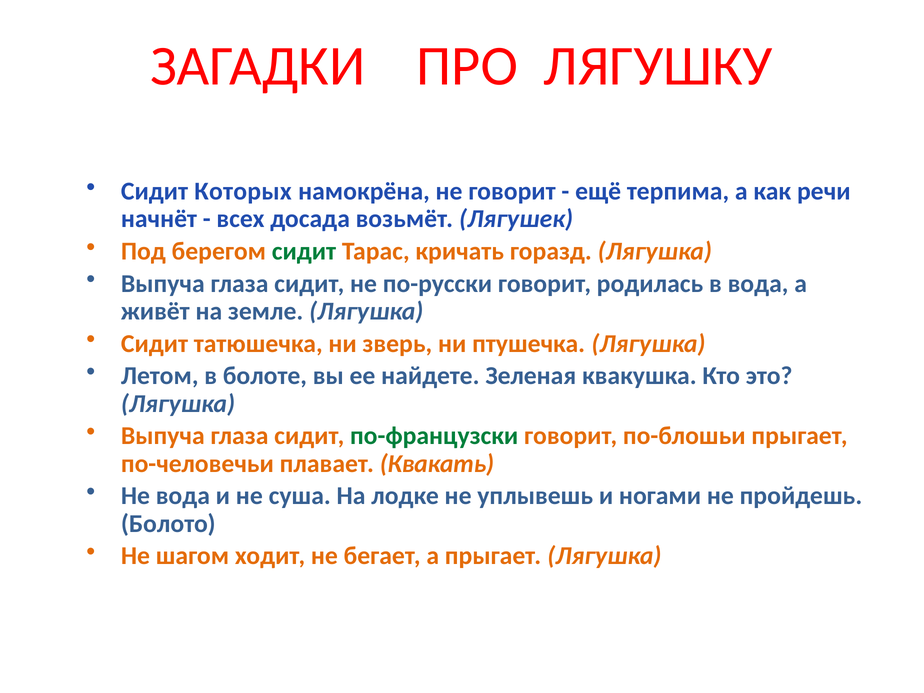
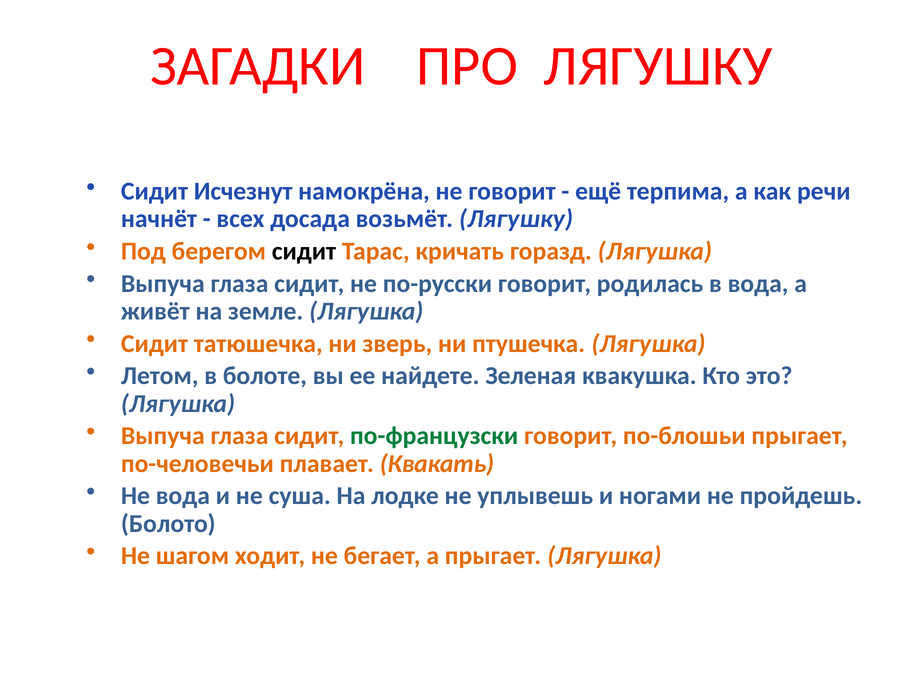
Которых: Которых -> Исчезнут
возьмёт Лягушек: Лягушек -> Лягушку
сидит at (304, 251) colour: green -> black
